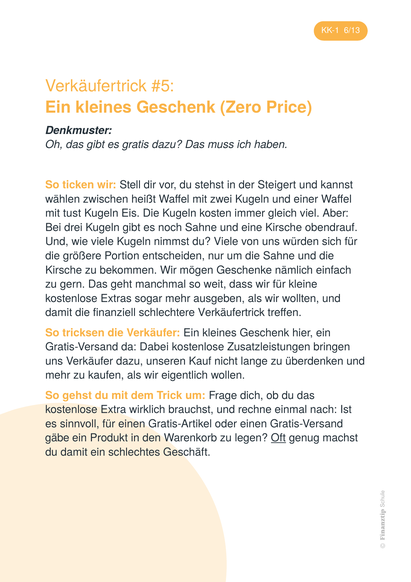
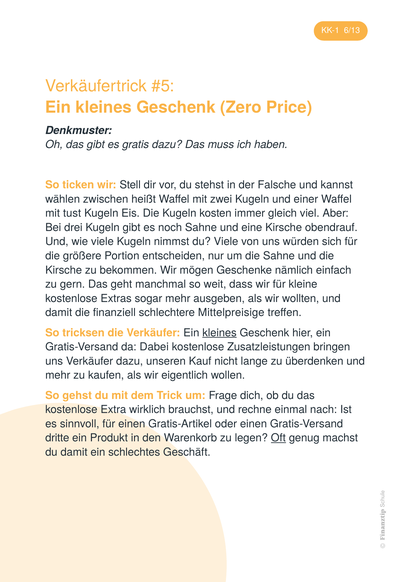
Steigert: Steigert -> Falsche
schlechtere Verkäufertrick: Verkäufertrick -> Mittelpreisige
kleines at (219, 332) underline: none -> present
gäbe: gäbe -> dritte
